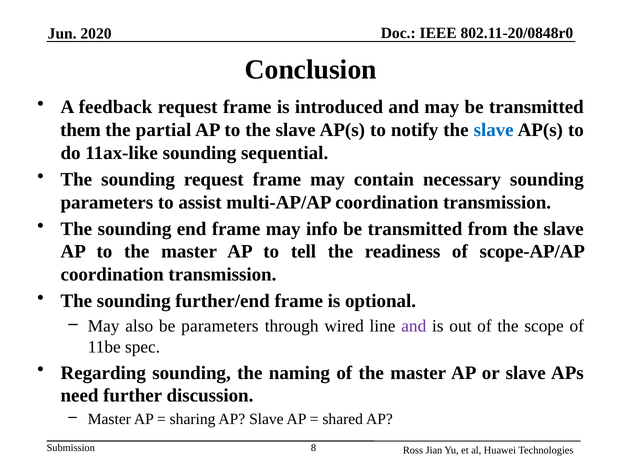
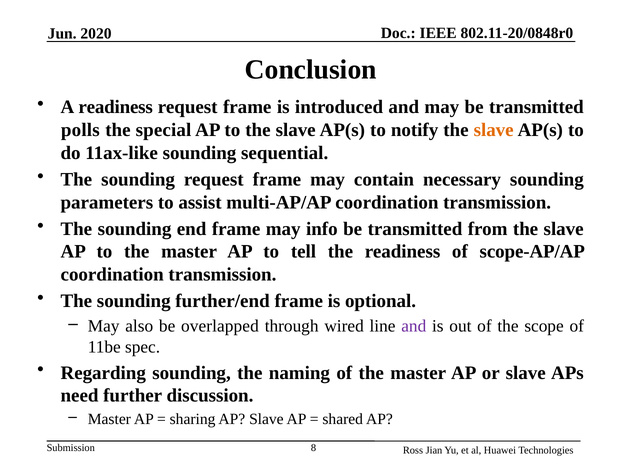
A feedback: feedback -> readiness
them: them -> polls
partial: partial -> special
slave at (494, 130) colour: blue -> orange
be parameters: parameters -> overlapped
